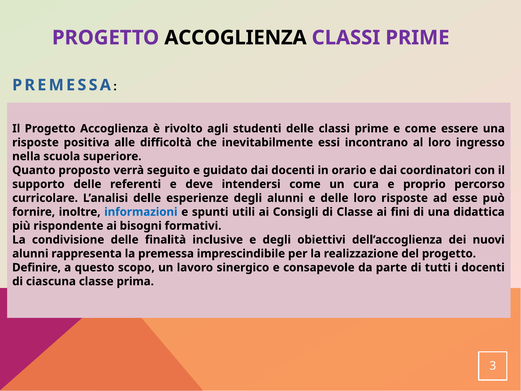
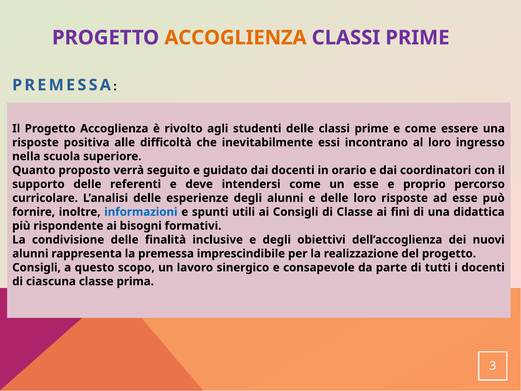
ACCOGLIENZA at (235, 38) colour: black -> orange
un cura: cura -> esse
Definire at (37, 267): Definire -> Consigli
